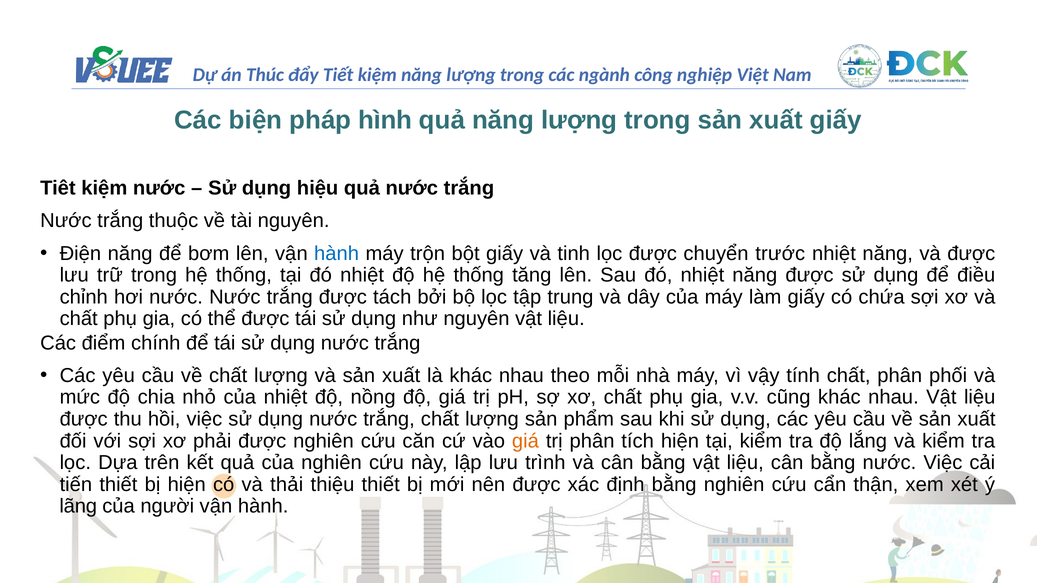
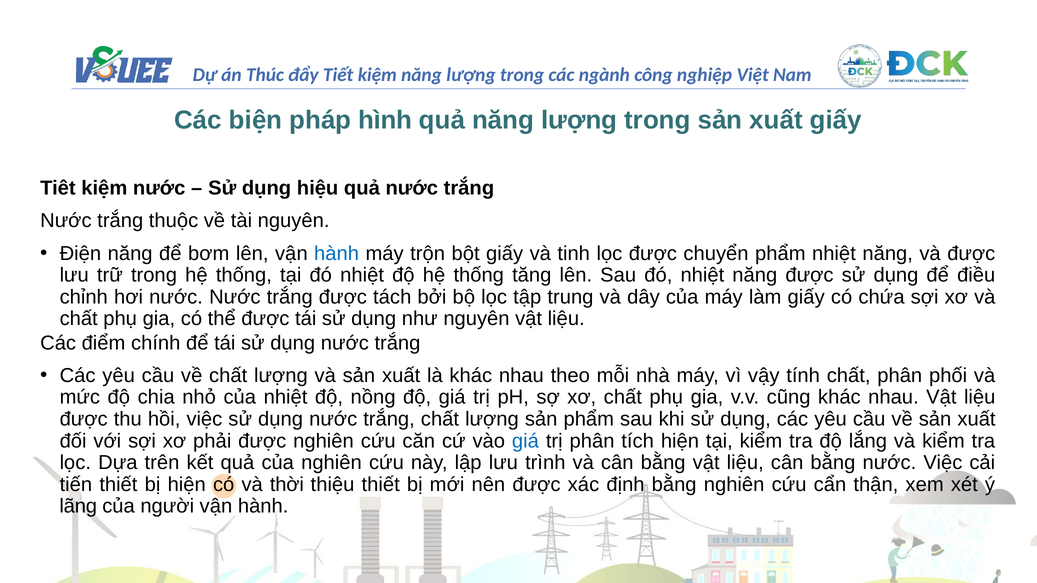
chuyển trước: trước -> phẩm
giá at (525, 441) colour: orange -> blue
thải: thải -> thời
